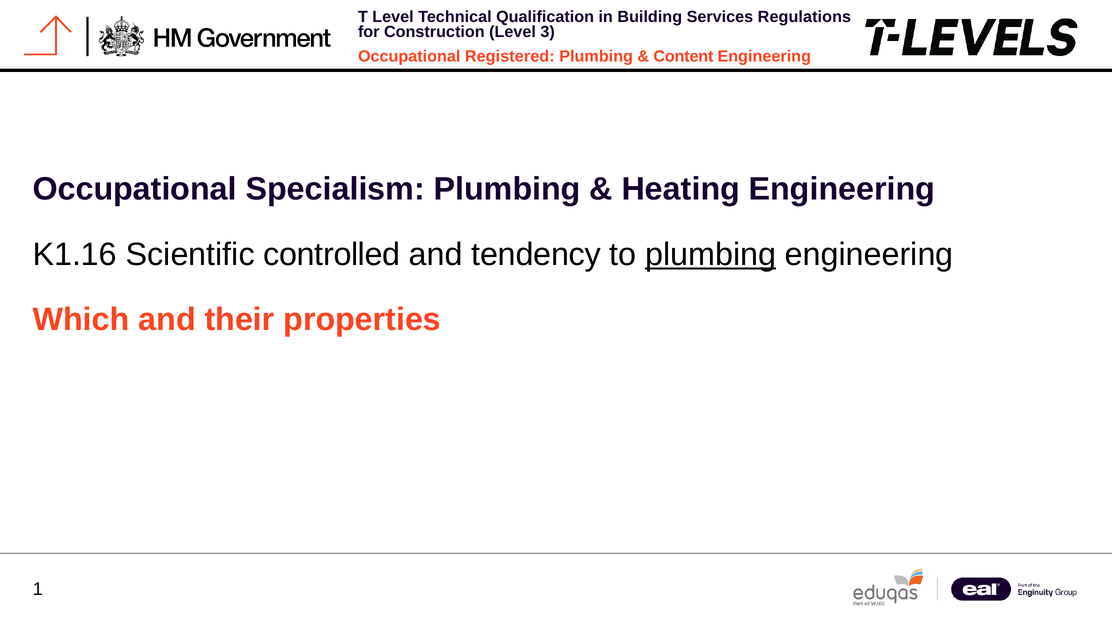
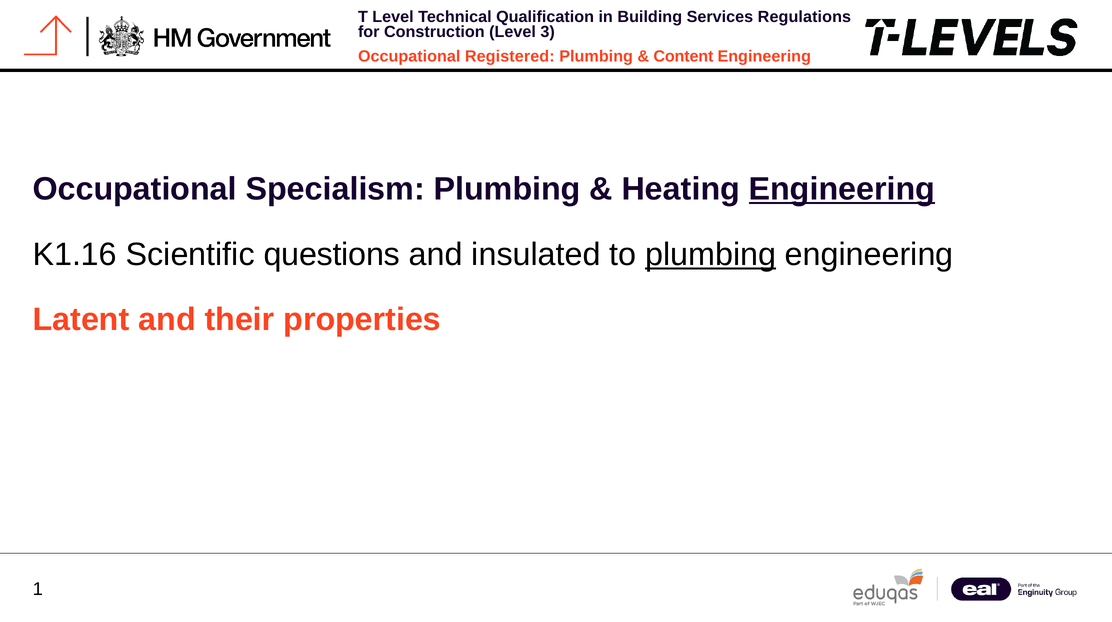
Engineering at (842, 189) underline: none -> present
controlled: controlled -> questions
tendency: tendency -> insulated
Which: Which -> Latent
